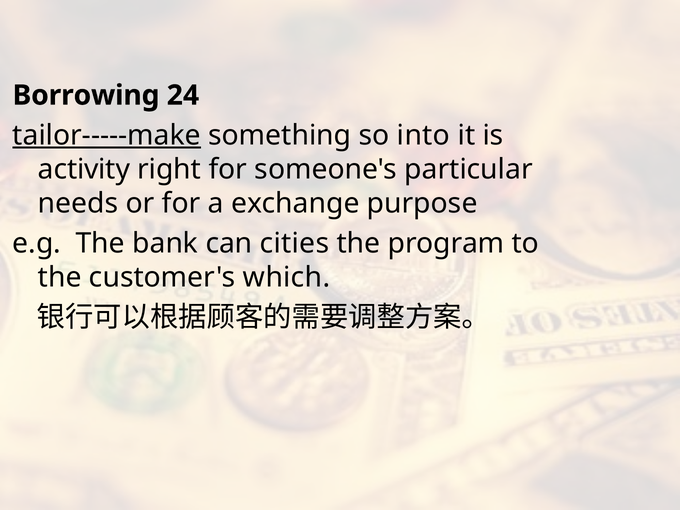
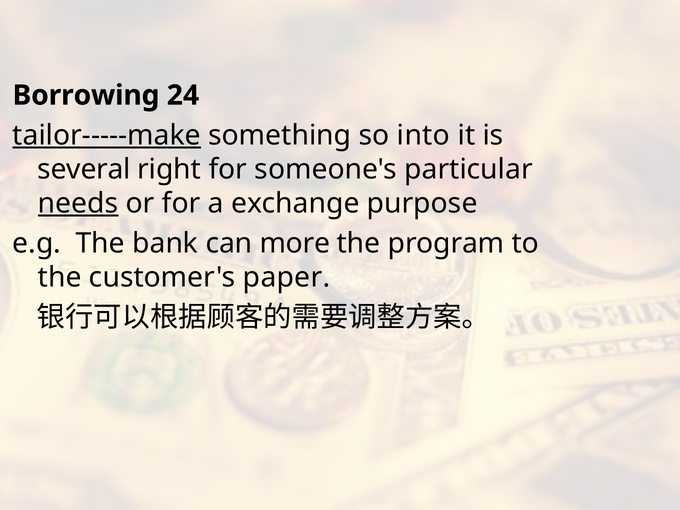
activity: activity -> several
needs underline: none -> present
cities: cities -> more
which: which -> paper
